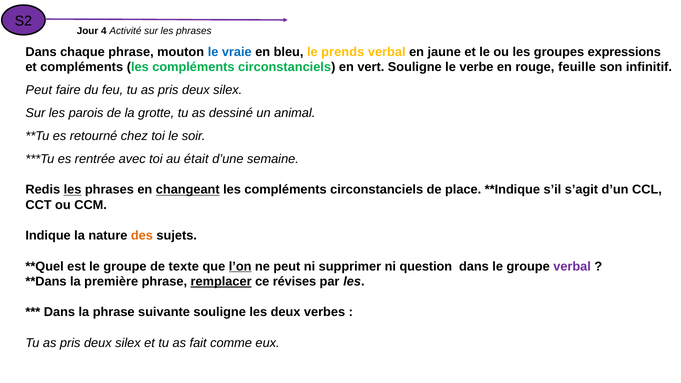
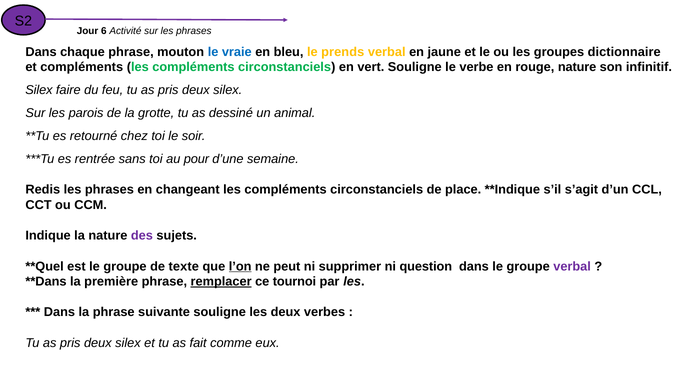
4: 4 -> 6
expressions: expressions -> dictionnaire
rouge feuille: feuille -> nature
Peut at (39, 90): Peut -> Silex
avec: avec -> sans
était: était -> pour
les at (73, 190) underline: present -> none
changeant underline: present -> none
des colour: orange -> purple
révises: révises -> tournoi
